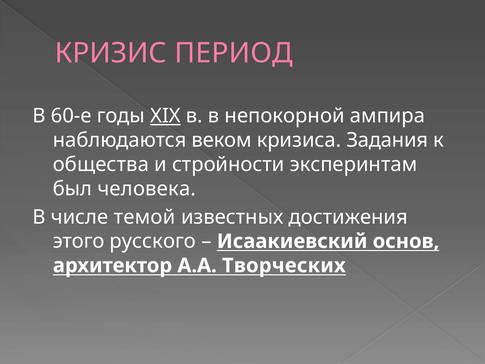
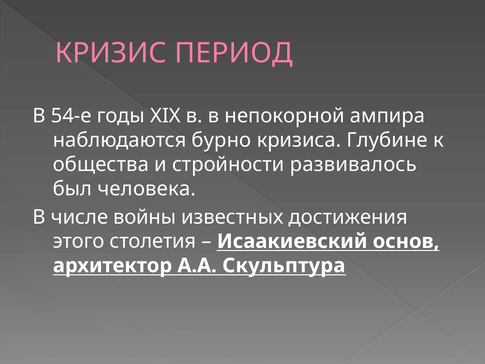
60-е: 60-е -> 54-е
XIX underline: present -> none
веком: веком -> бурно
Задания: Задания -> Глубине
эксперинтам: эксперинтам -> развивалось
темой: темой -> войны
русского: русского -> столетия
Творческих: Творческих -> Скульптура
